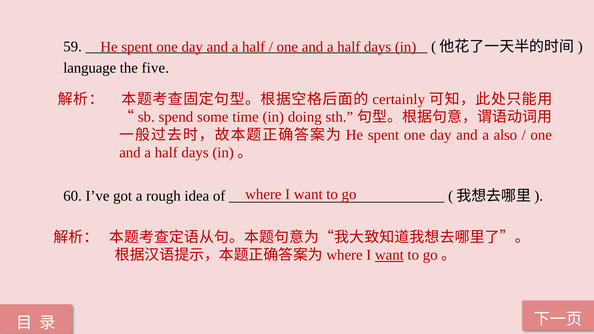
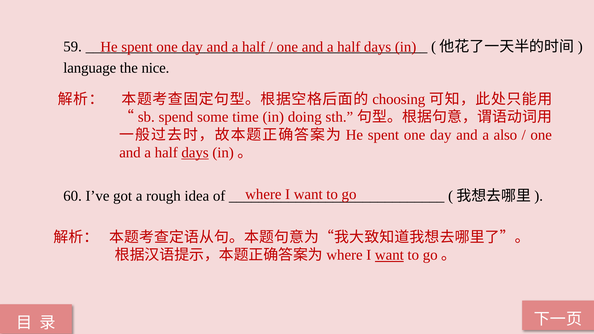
five: five -> nice
certainly: certainly -> choosing
days at (195, 153) underline: none -> present
